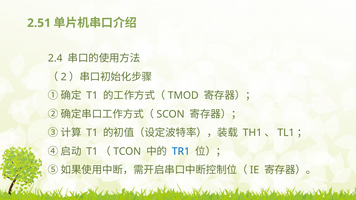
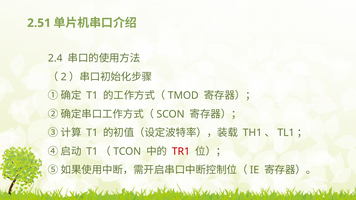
TR1 colour: blue -> red
